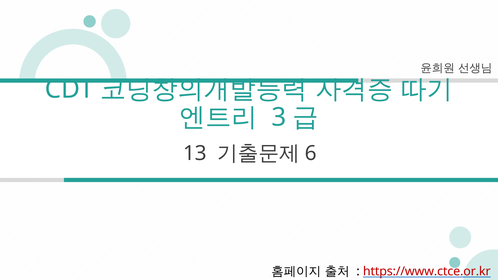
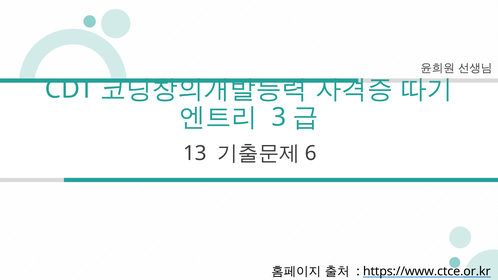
https://www.ctce.or.kr colour: red -> black
